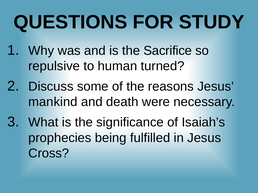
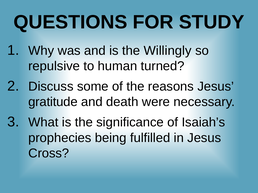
Sacrifice: Sacrifice -> Willingly
mankind: mankind -> gratitude
